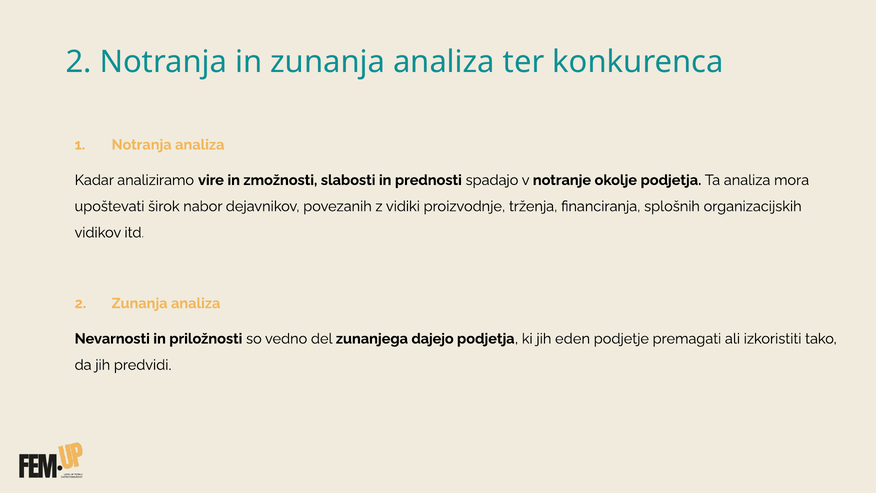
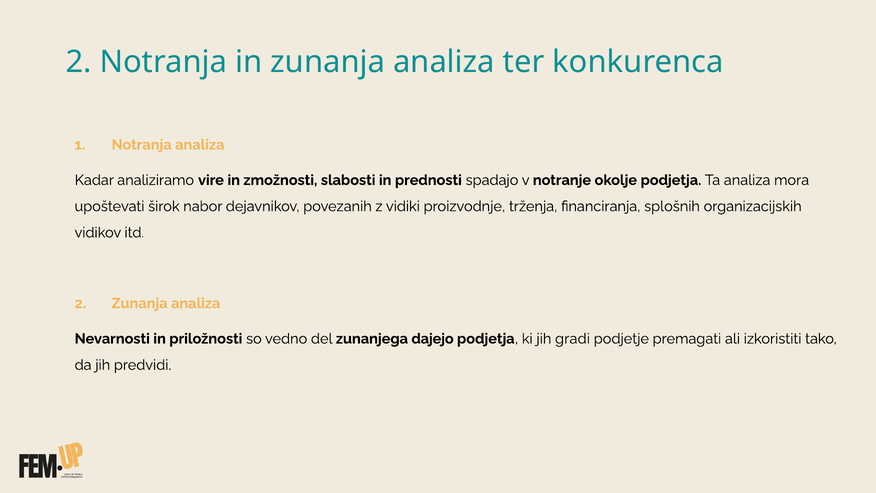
eden: eden -> gradi
